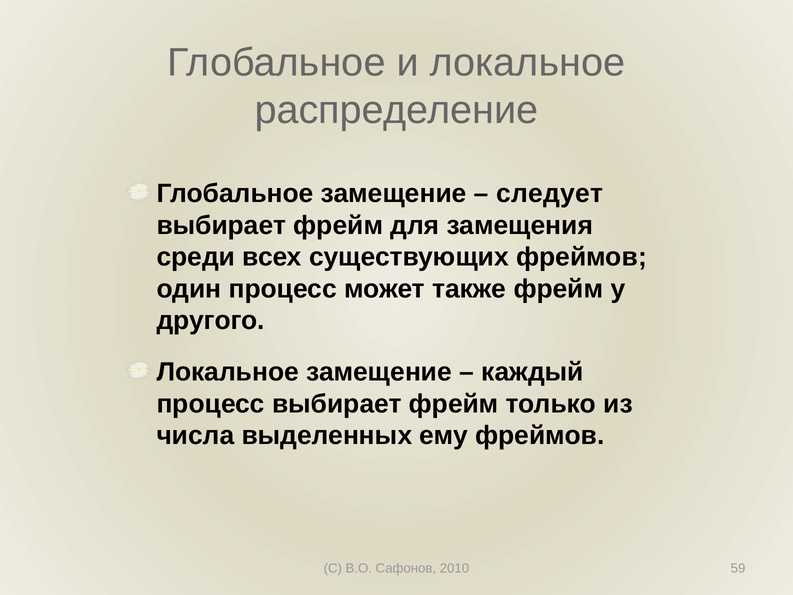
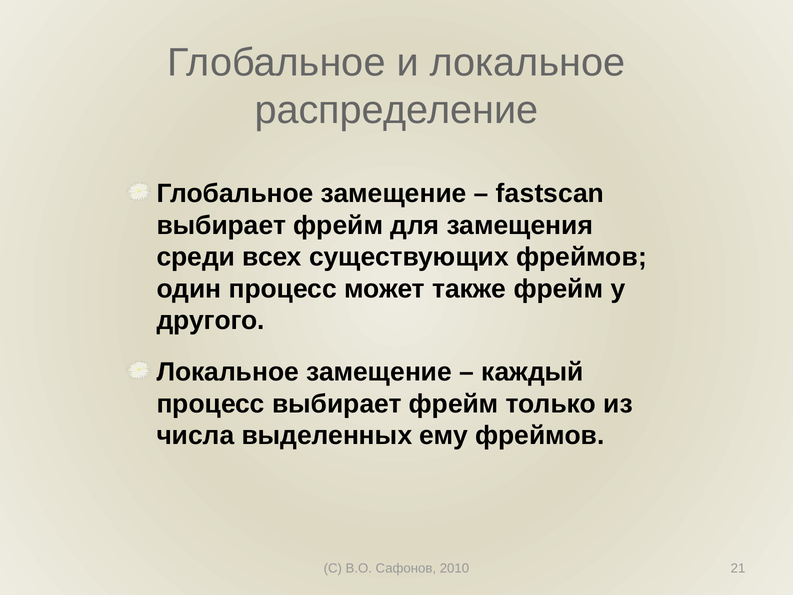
следует: следует -> fastscan
59: 59 -> 21
